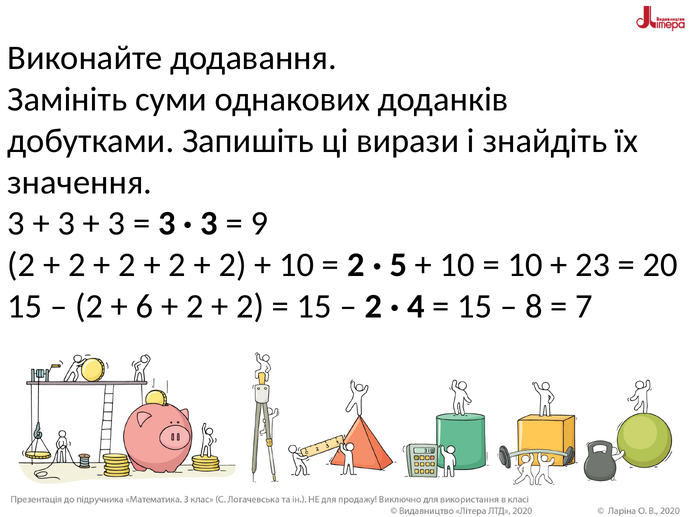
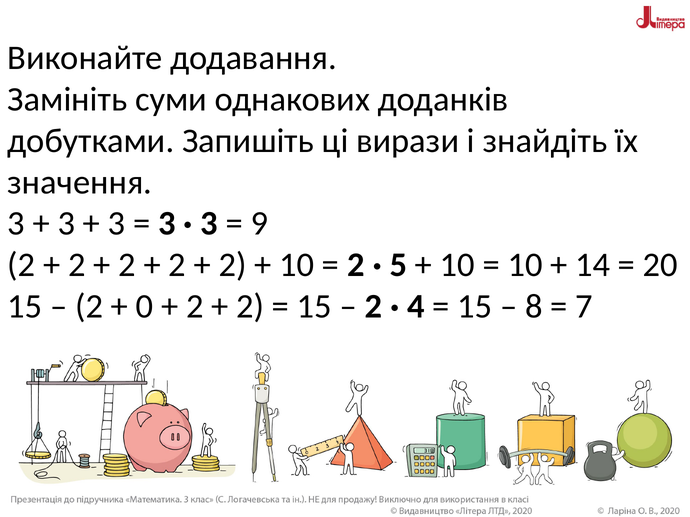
23: 23 -> 14
6: 6 -> 0
